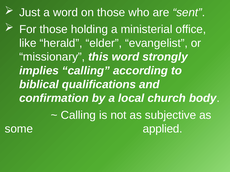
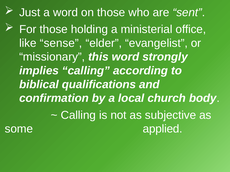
herald: herald -> sense
